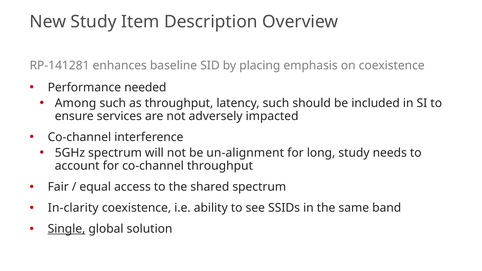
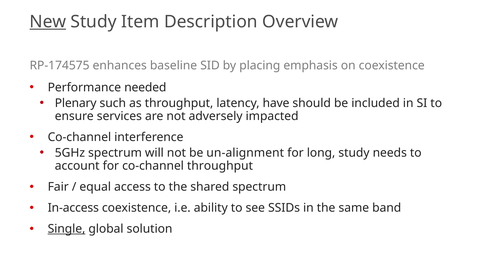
New underline: none -> present
RP-141281: RP-141281 -> RP-174575
Among: Among -> Plenary
latency such: such -> have
In-clarity: In-clarity -> In-access
